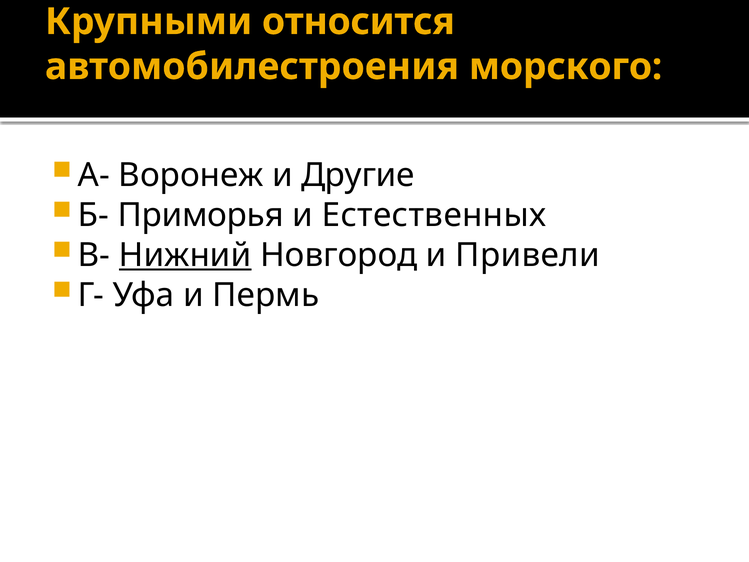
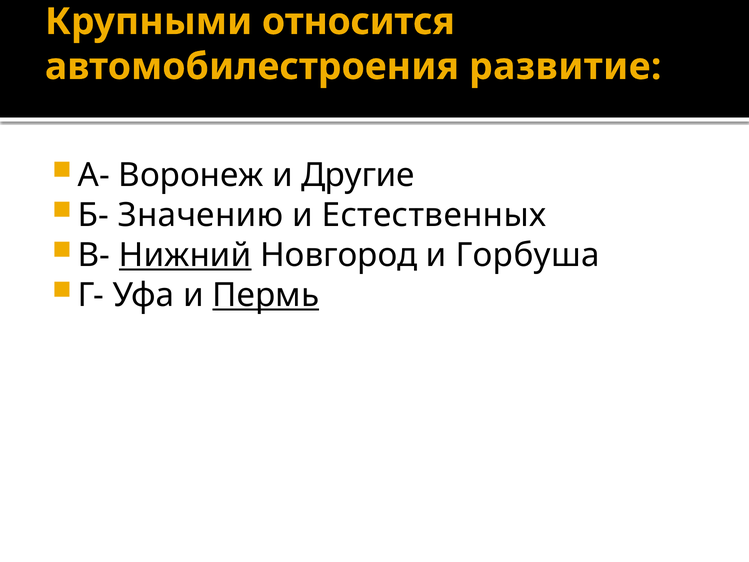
морского: морского -> развитие
Приморья: Приморья -> Значению
Привели: Привели -> Горбуша
Пермь underline: none -> present
